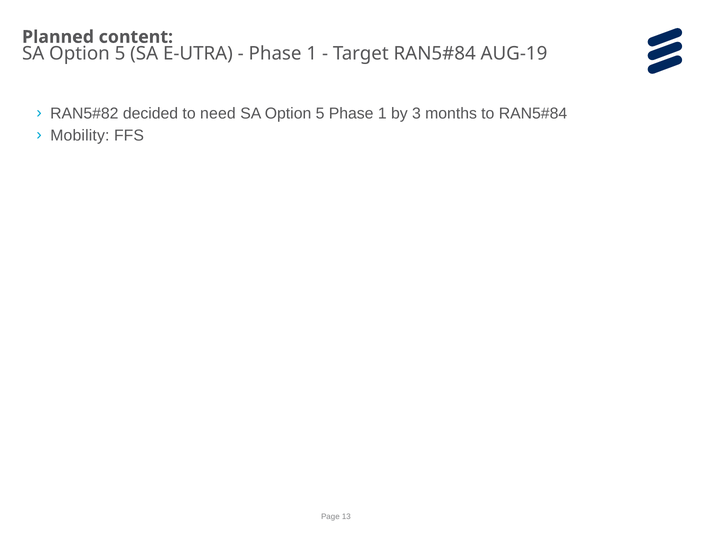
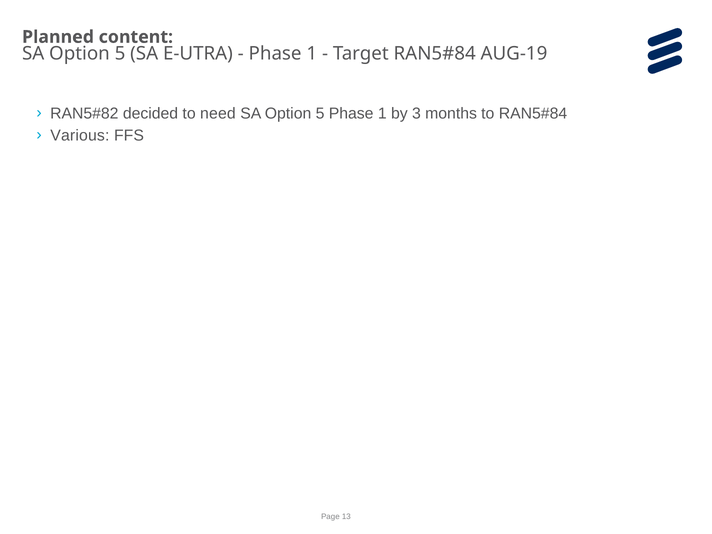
Mobility: Mobility -> Various
